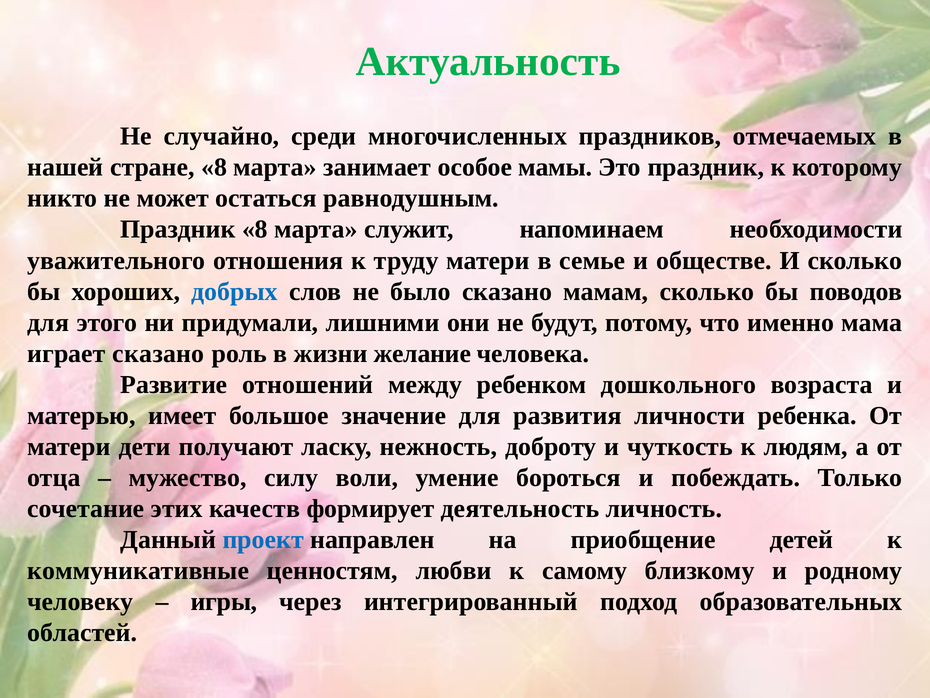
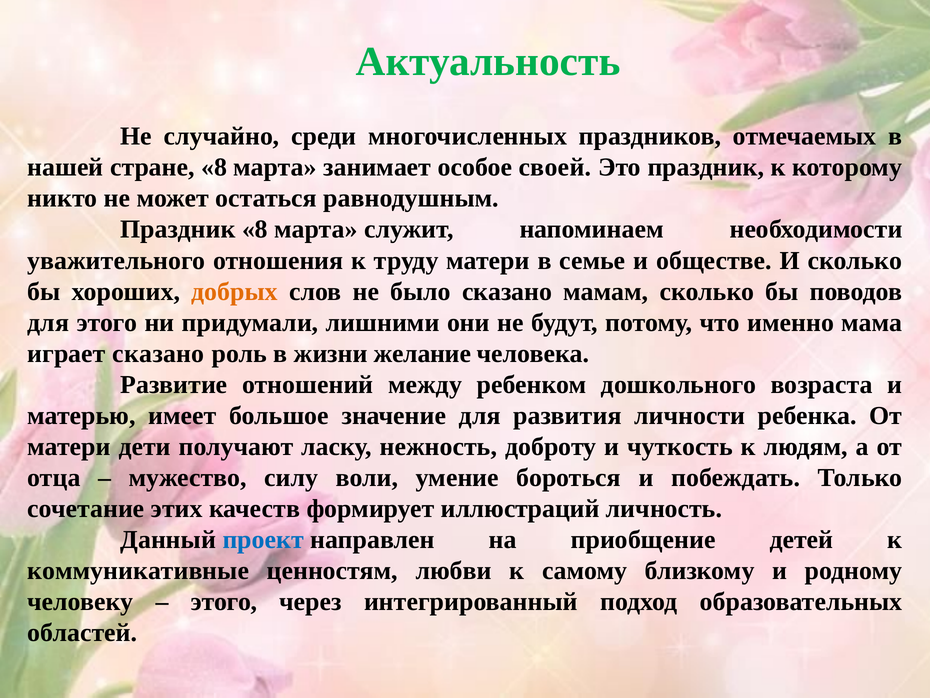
мамы: мамы -> своей
добрых colour: blue -> orange
деятельность: деятельность -> иллюстраций
игры at (224, 601): игры -> этого
